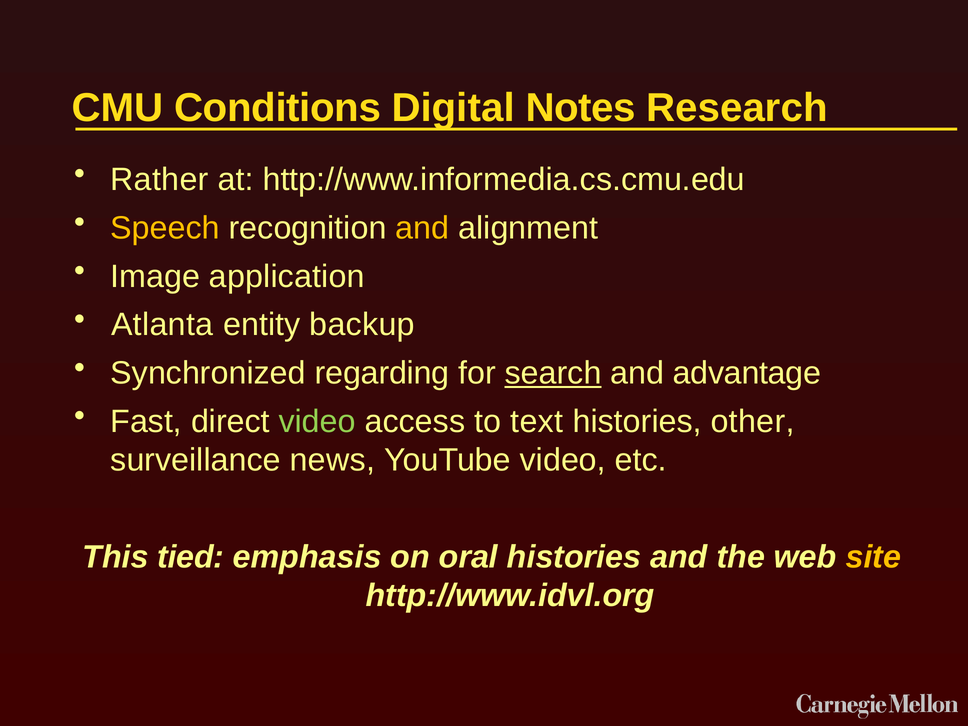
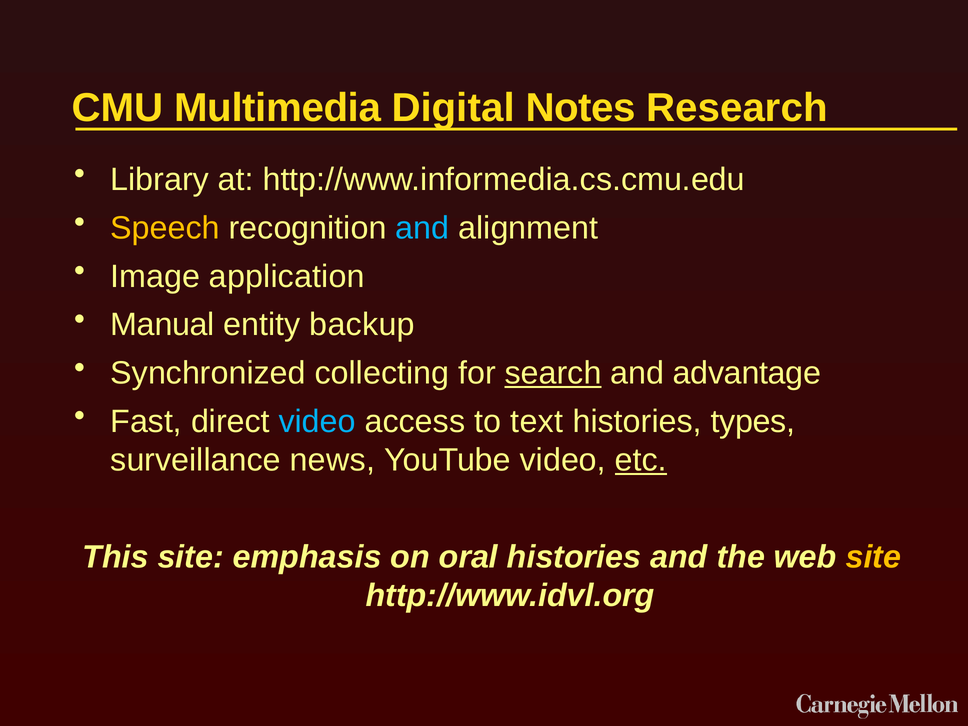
Conditions: Conditions -> Multimedia
Rather: Rather -> Library
and at (422, 228) colour: yellow -> light blue
Atlanta: Atlanta -> Manual
regarding: regarding -> collecting
video at (317, 422) colour: light green -> light blue
other: other -> types
etc underline: none -> present
This tied: tied -> site
